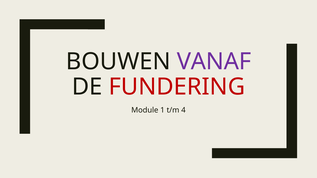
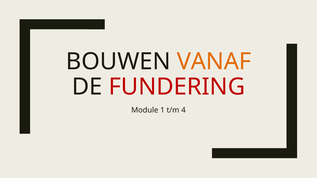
VANAF colour: purple -> orange
